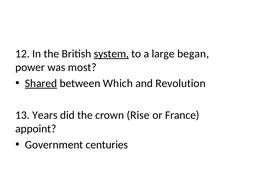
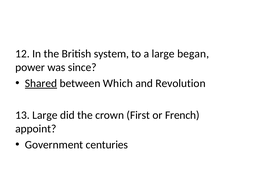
system underline: present -> none
most: most -> since
13 Years: Years -> Large
Rise: Rise -> First
France: France -> French
